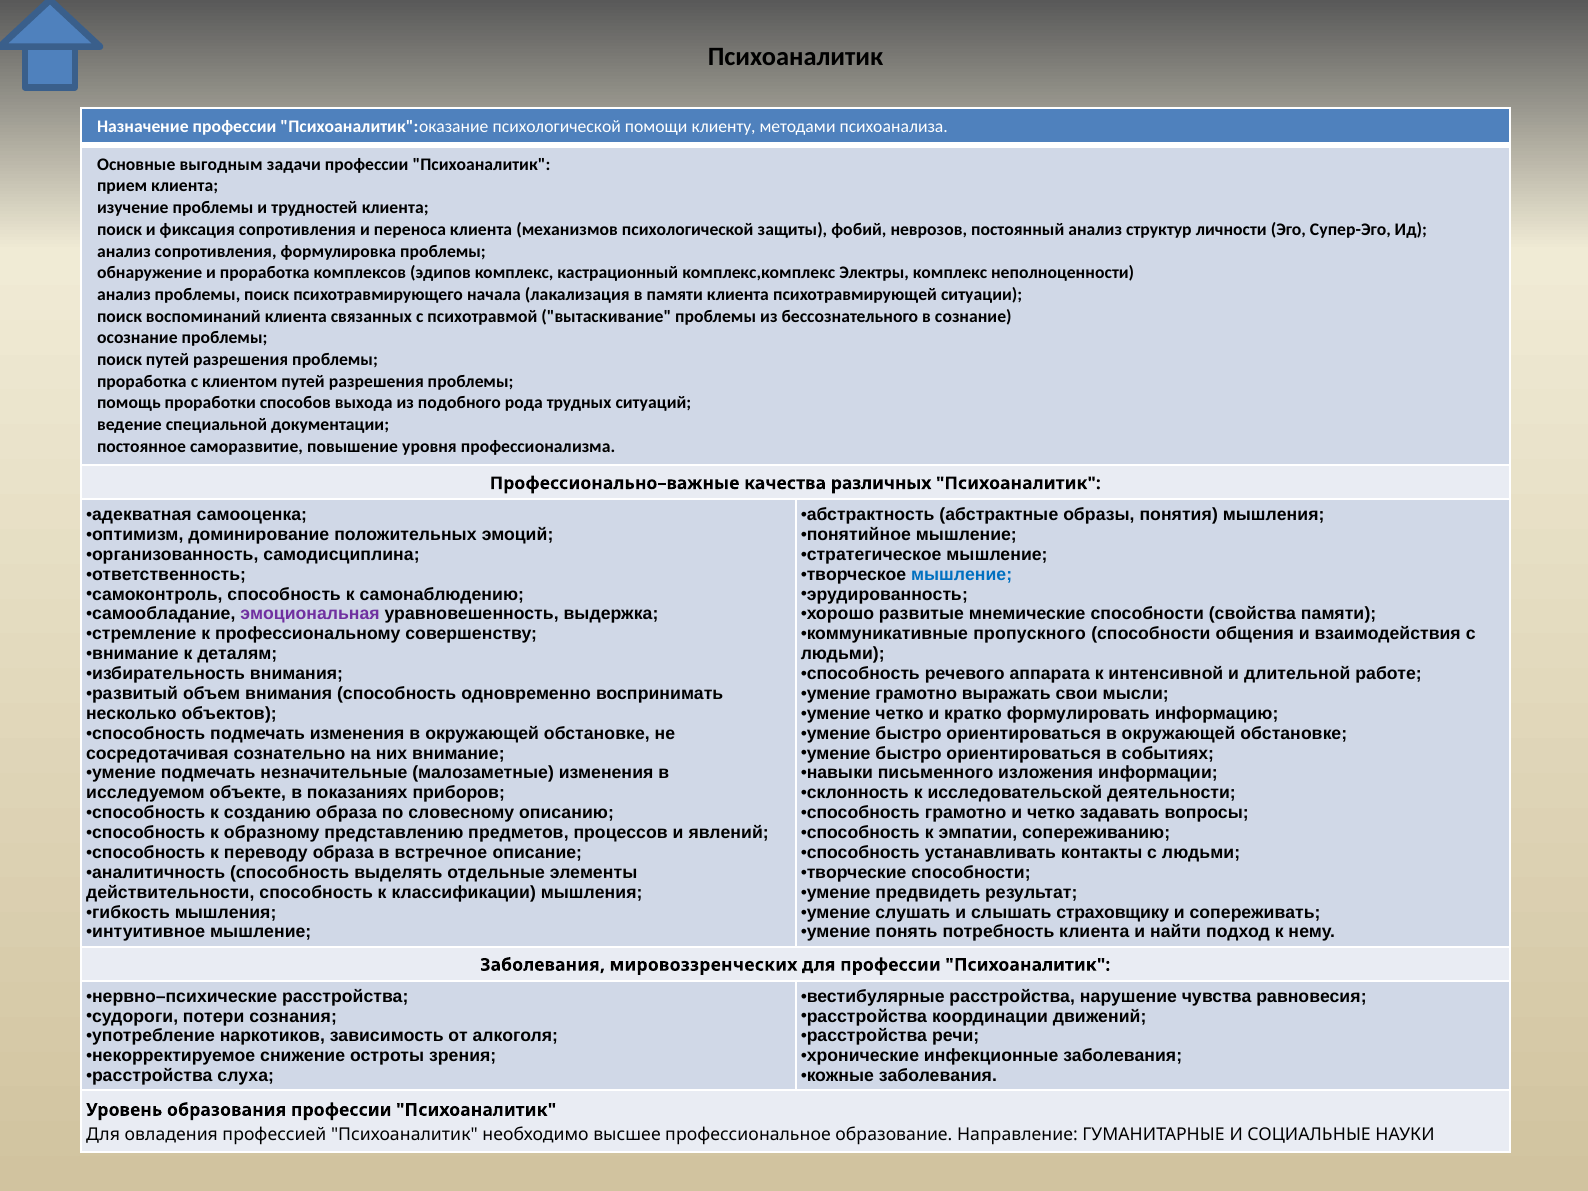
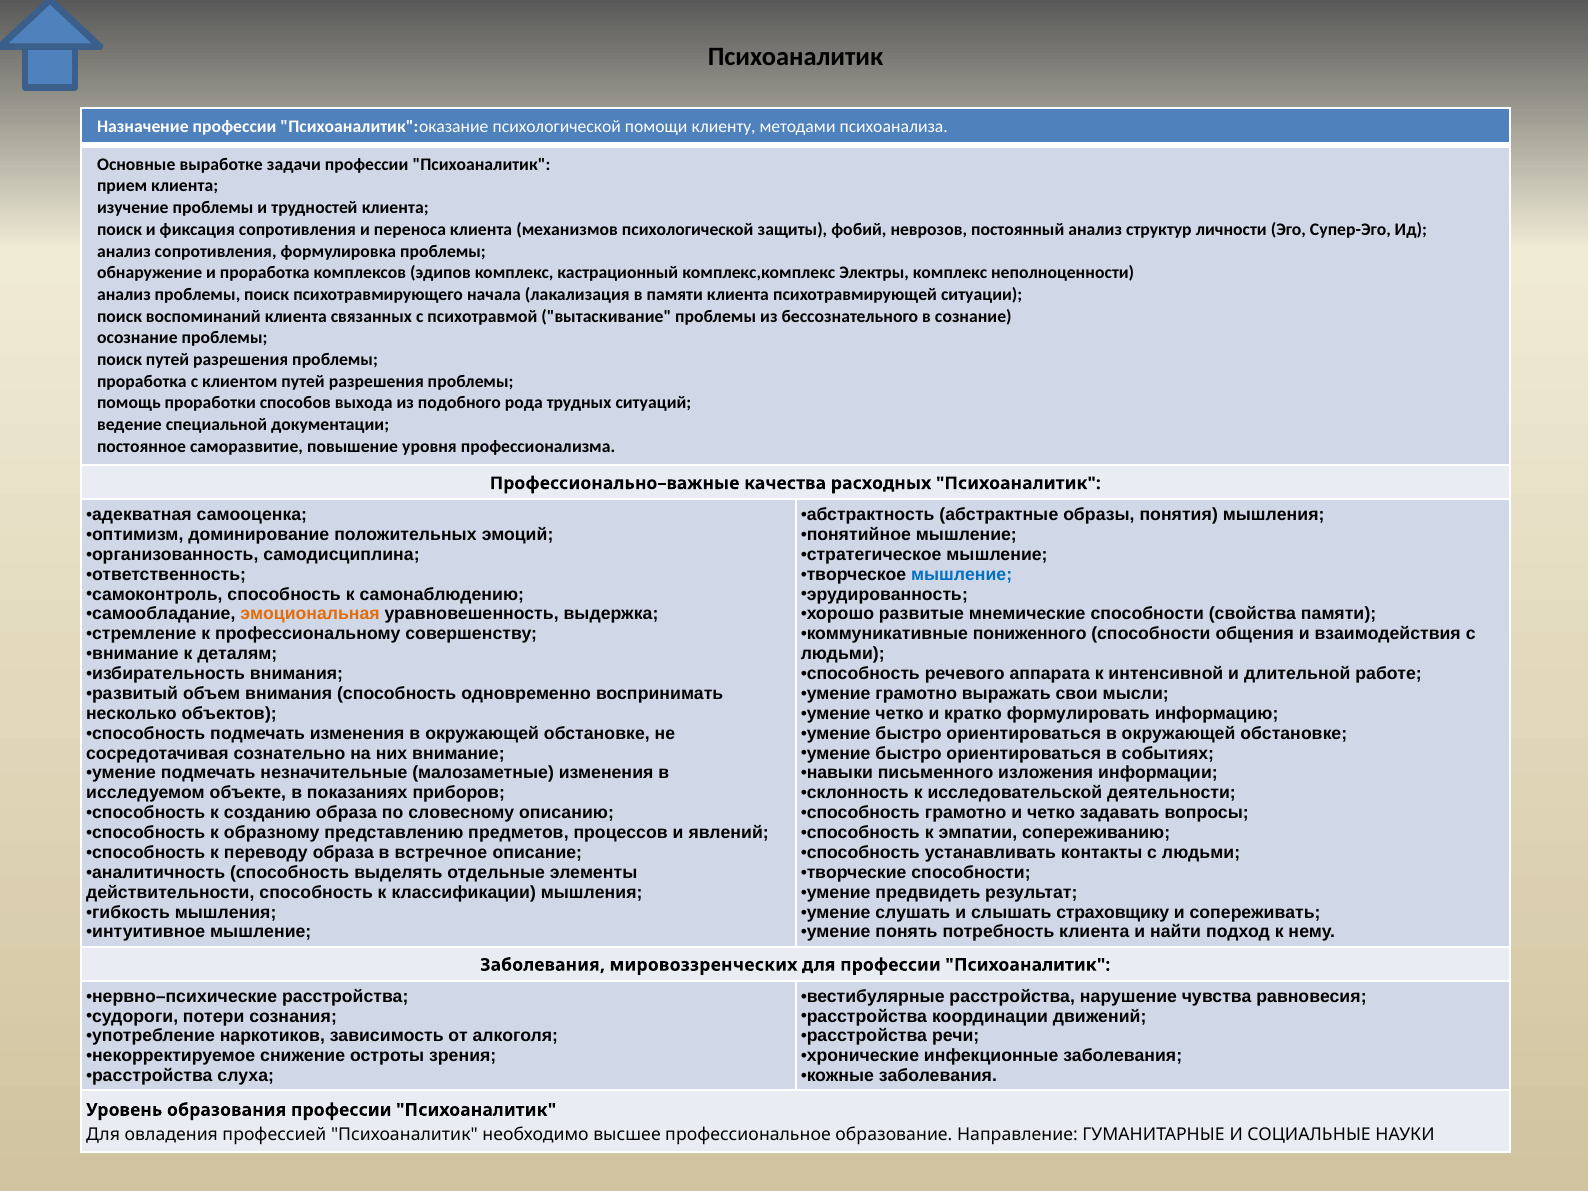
выгодным: выгодным -> выработке
различных: различных -> расходных
эмоциональная colour: purple -> orange
пропускного: пропускного -> пониженного
